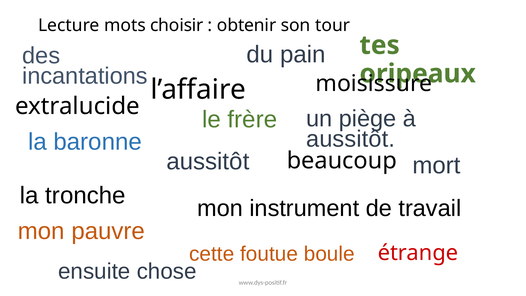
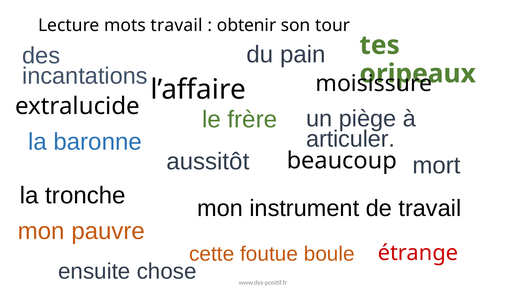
mots choisir: choisir -> travail
aussitôt at (351, 139): aussitôt -> articuler
